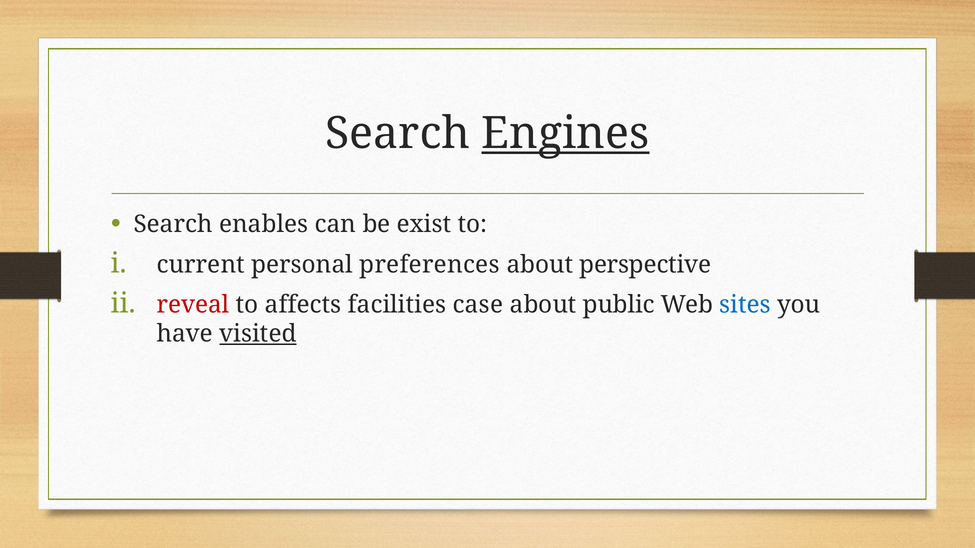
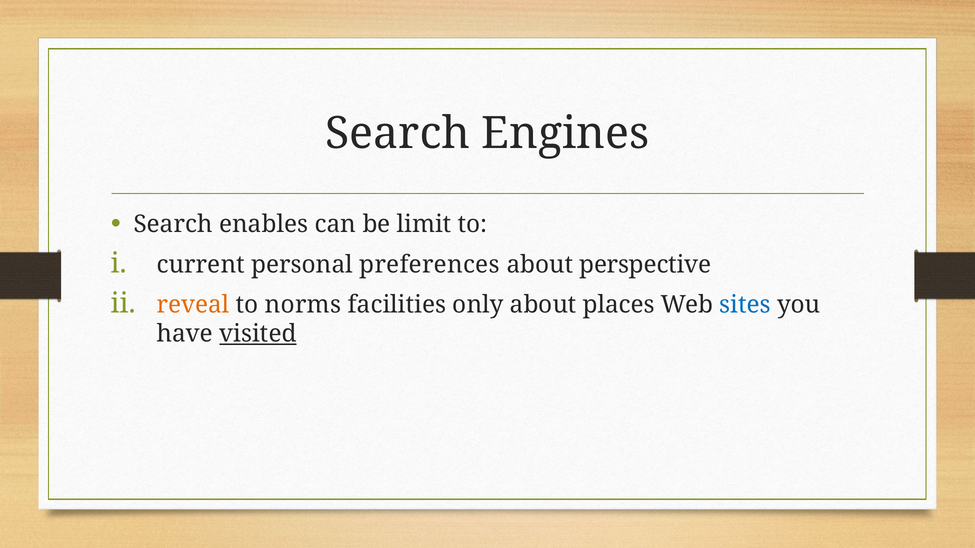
Engines underline: present -> none
exist: exist -> limit
reveal colour: red -> orange
affects: affects -> norms
case: case -> only
public: public -> places
